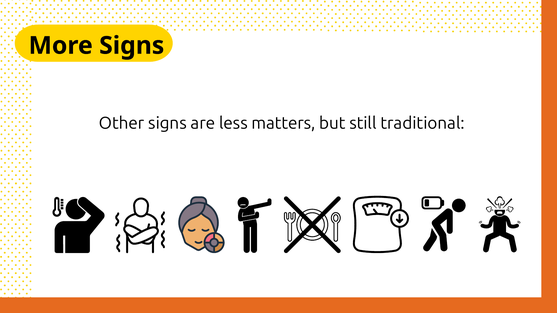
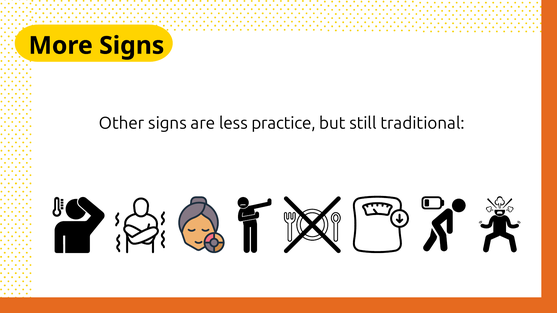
matters: matters -> practice
